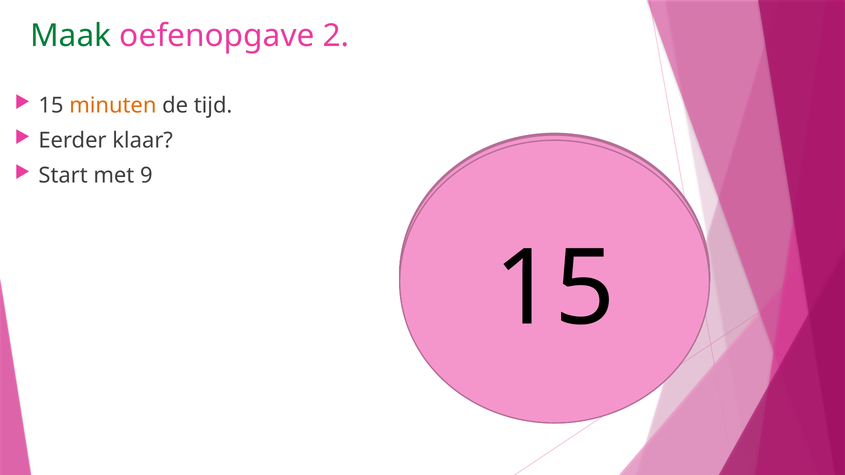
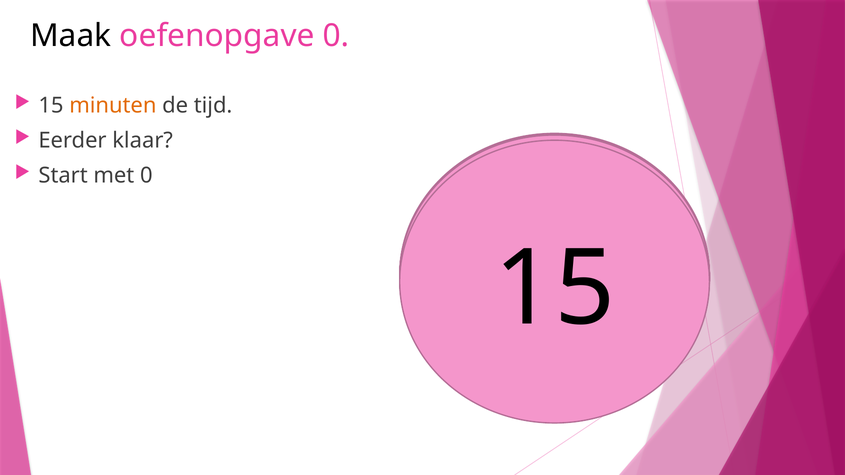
Maak colour: green -> black
oefenopgave 2: 2 -> 0
met 9: 9 -> 0
